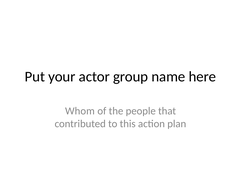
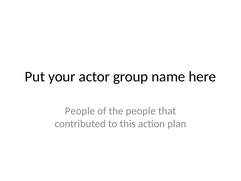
Whom at (80, 111): Whom -> People
